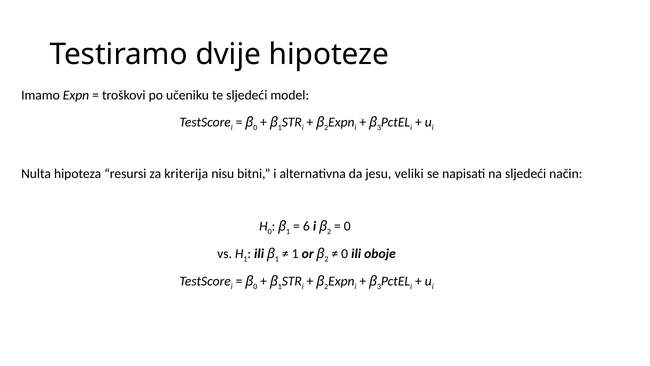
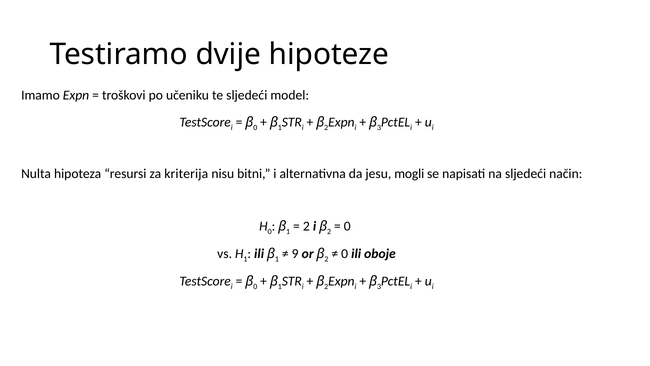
veliki: veliki -> mogli
6 at (306, 226): 6 -> 2
1 at (295, 253): 1 -> 9
